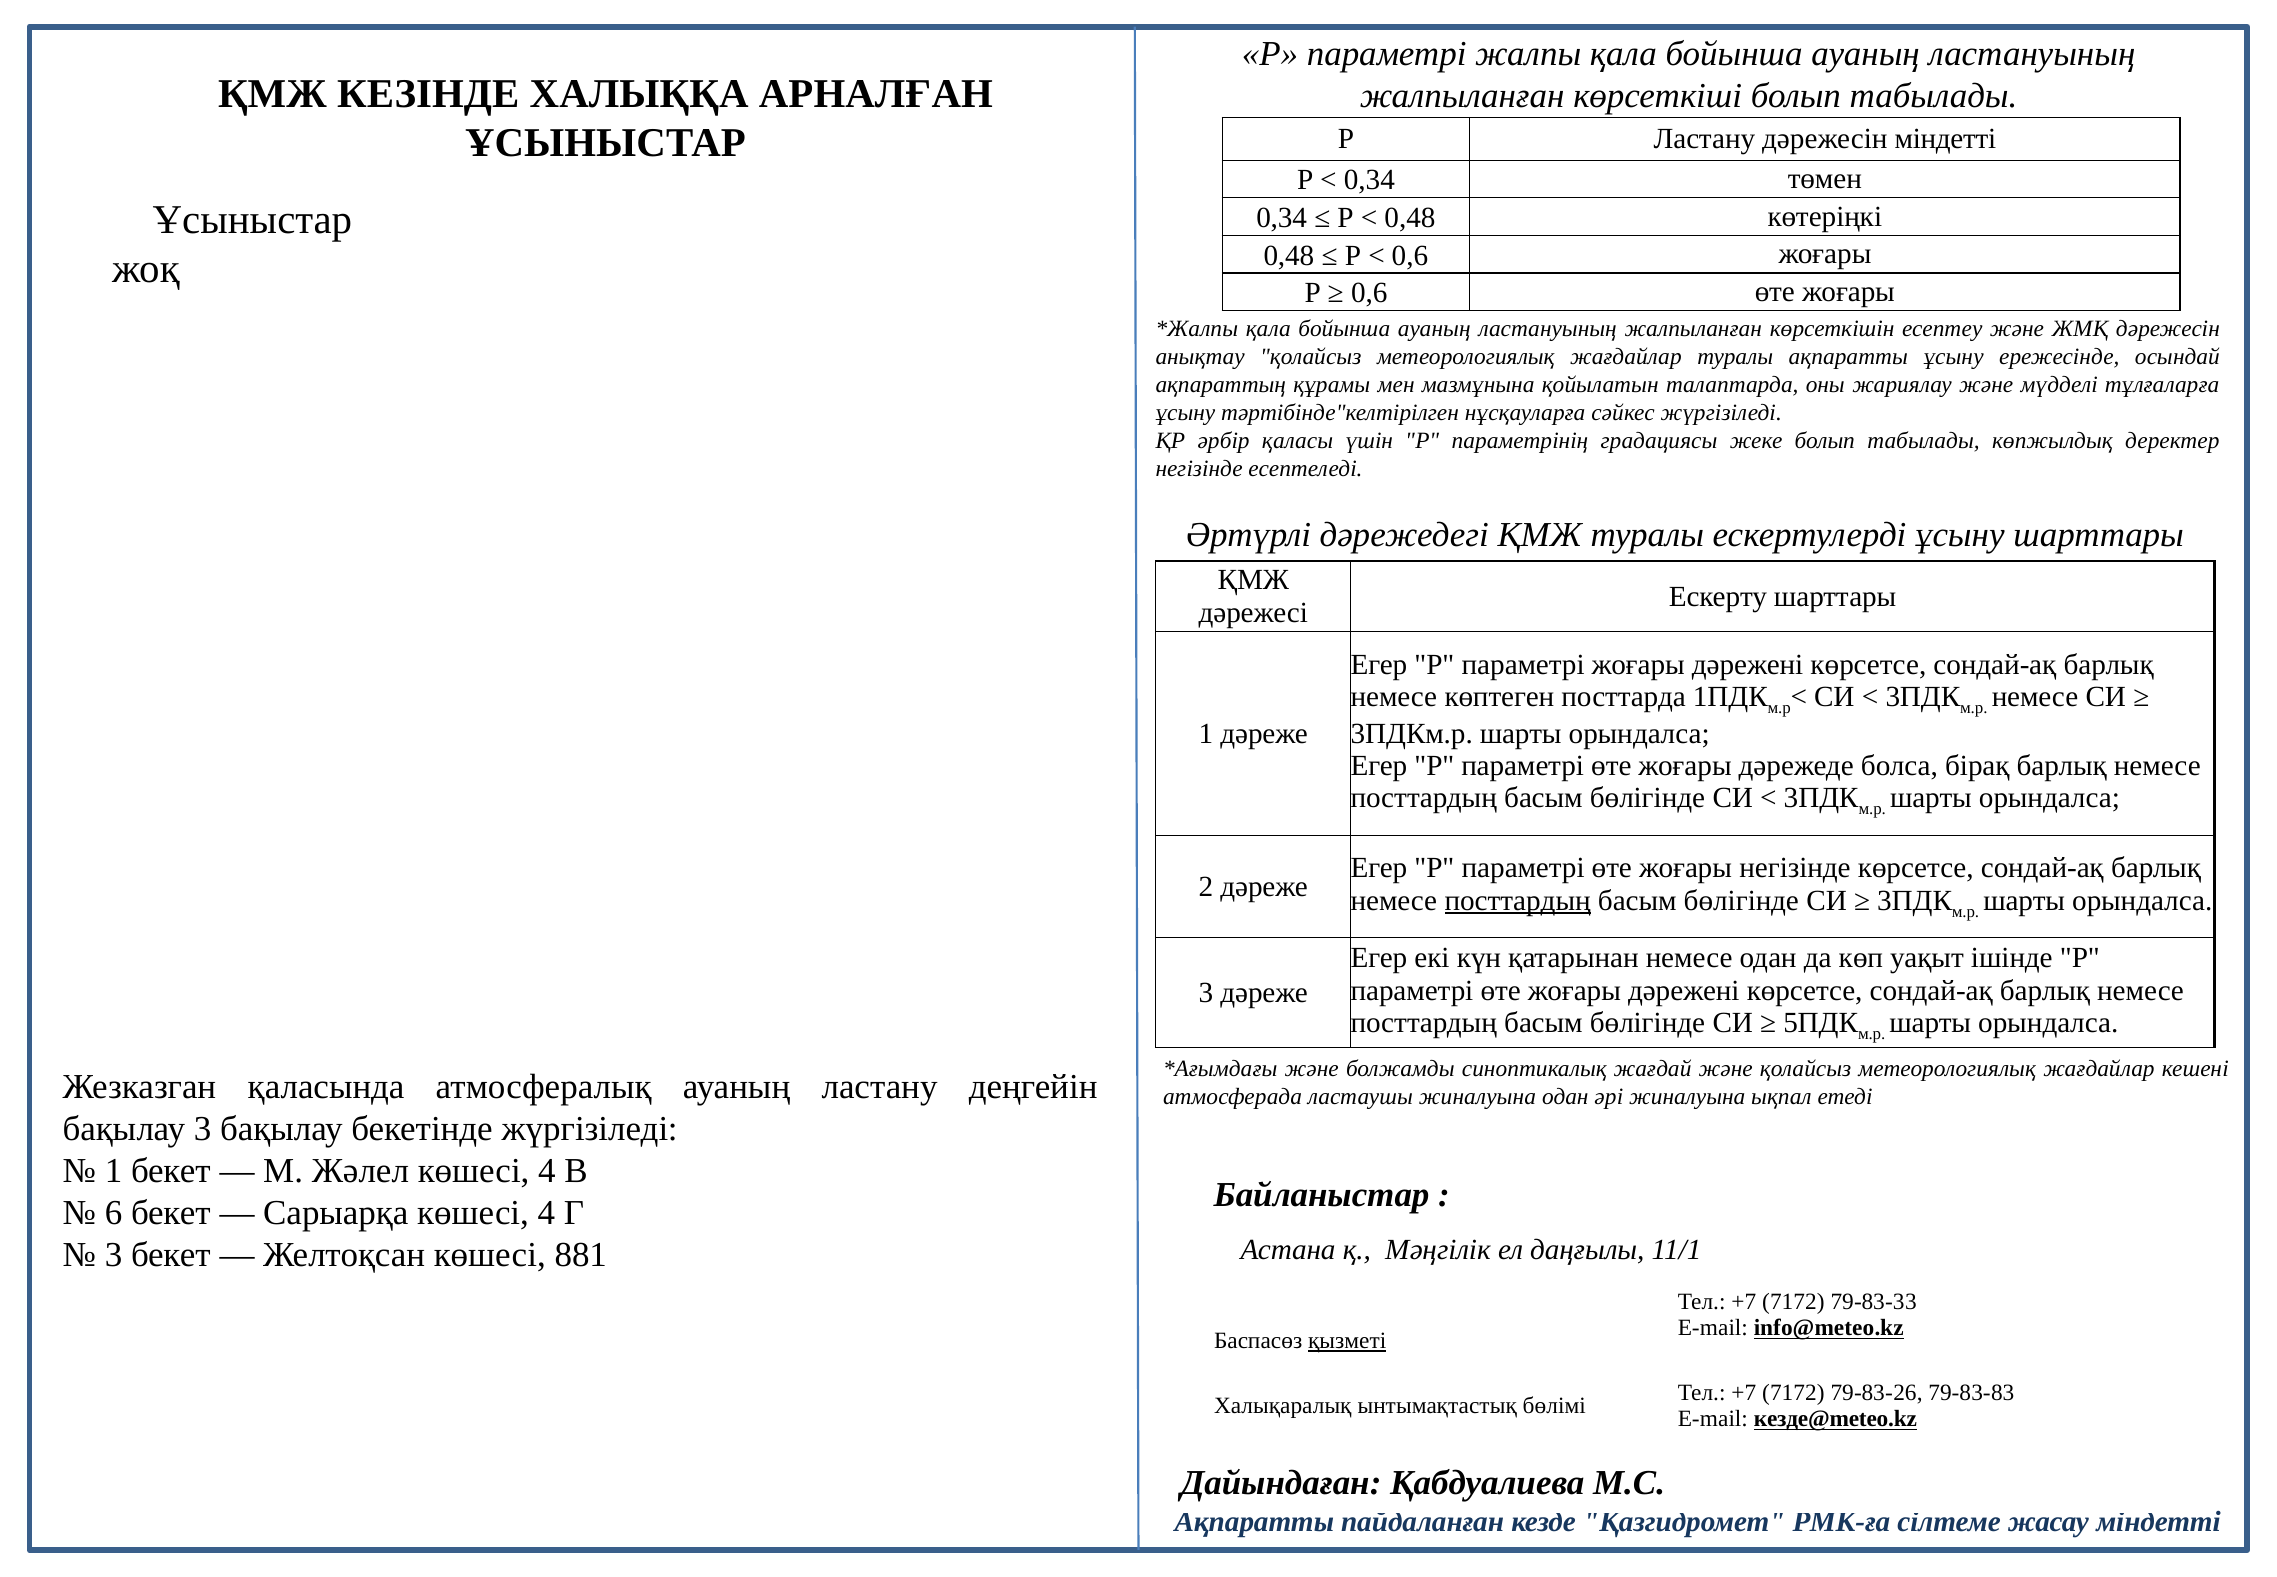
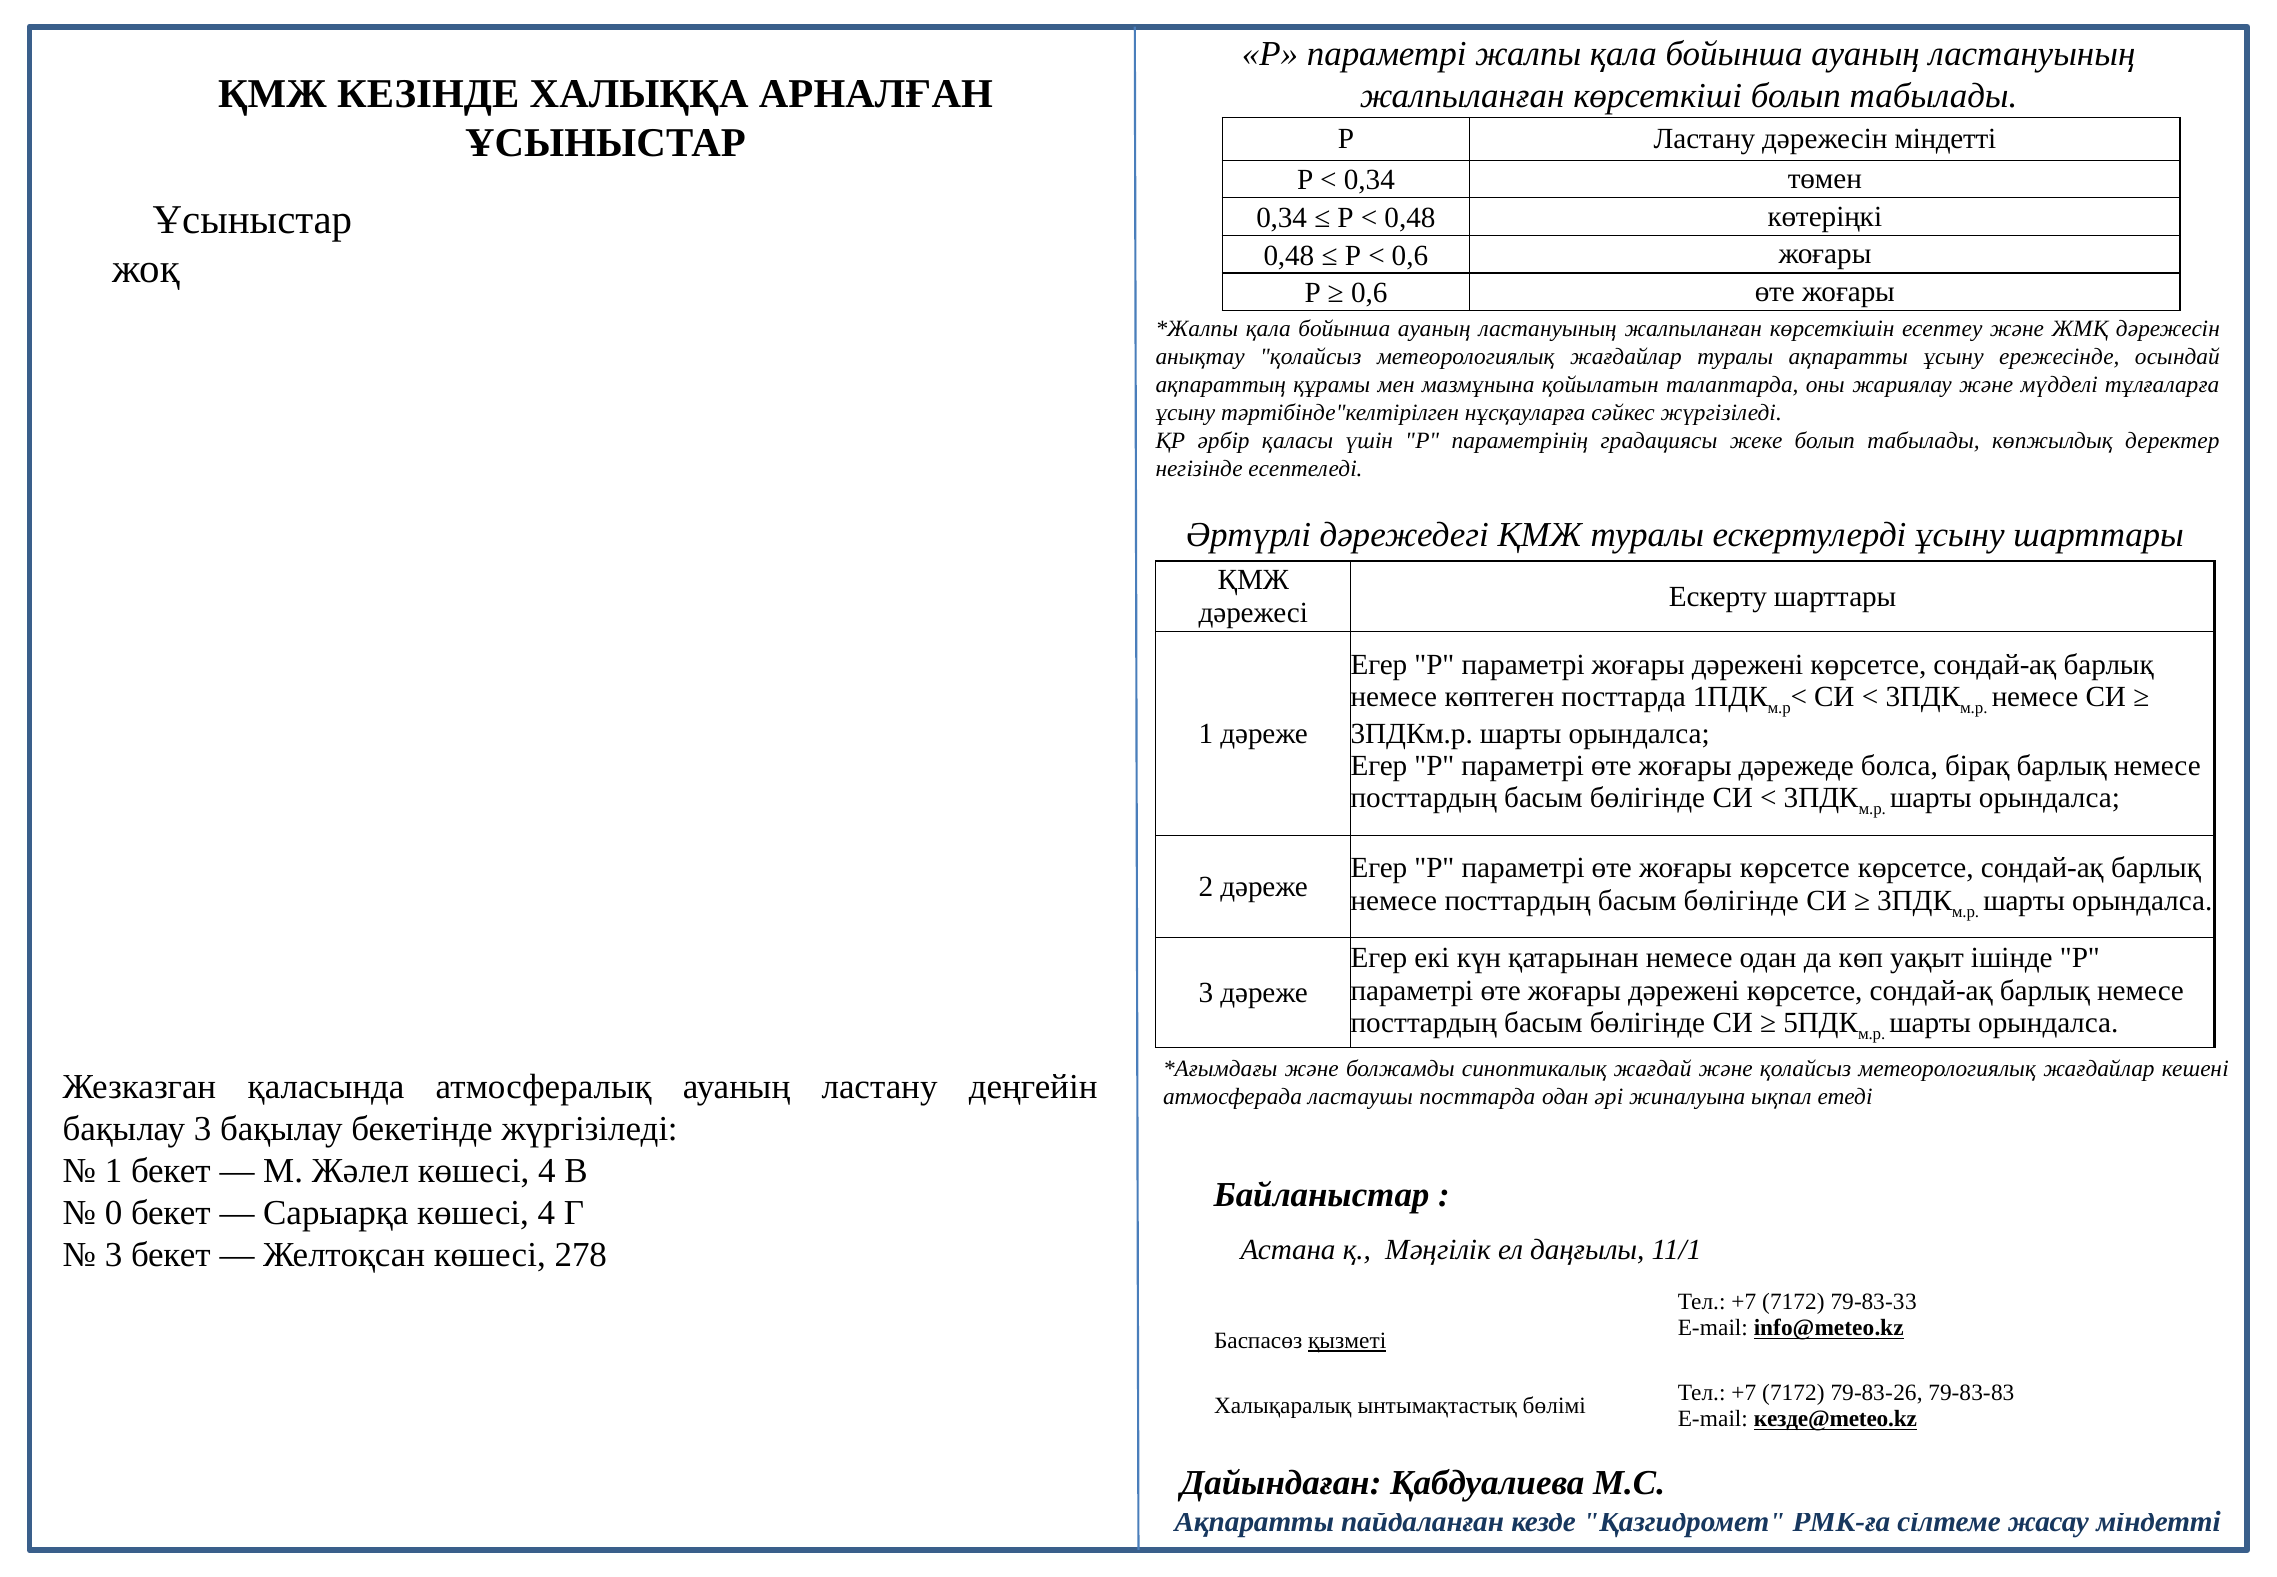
жоғары негізінде: негізінде -> көрсетсе
посттардың at (1518, 900) underline: present -> none
ластаушы жиналуына: жиналуына -> посттарда
6: 6 -> 0
881: 881 -> 278
